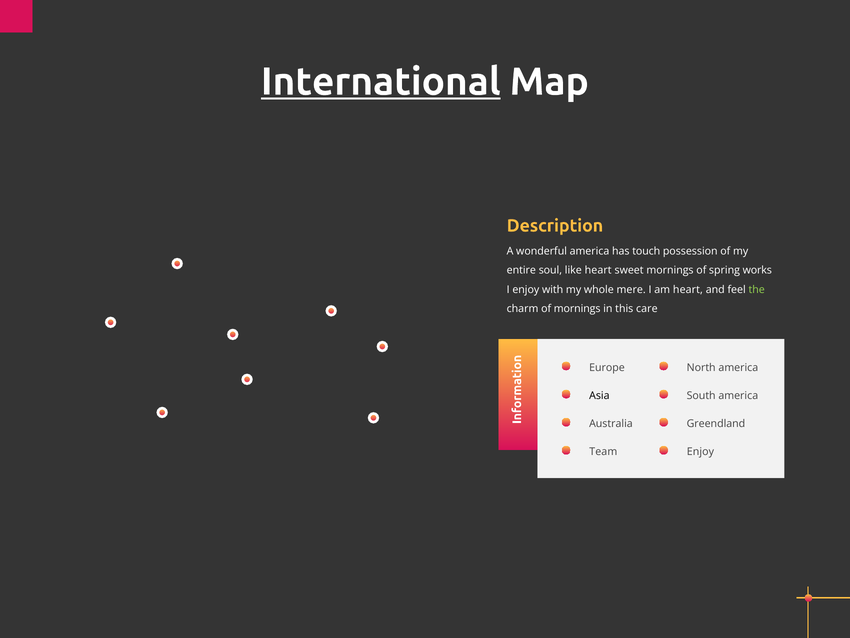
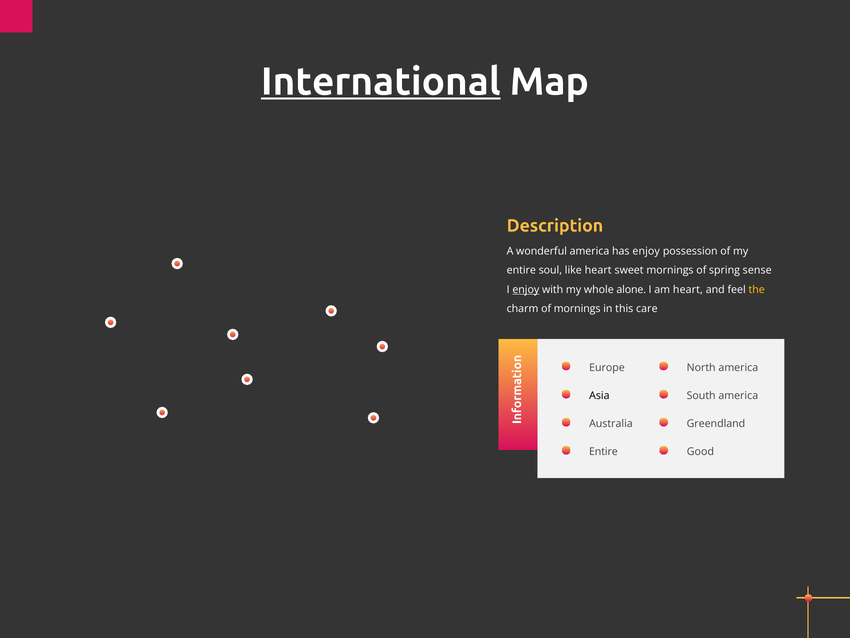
has touch: touch -> enjoy
works: works -> sense
enjoy at (526, 289) underline: none -> present
mere: mere -> alone
the colour: light green -> yellow
Team at (603, 451): Team -> Entire
Enjoy at (700, 451): Enjoy -> Good
